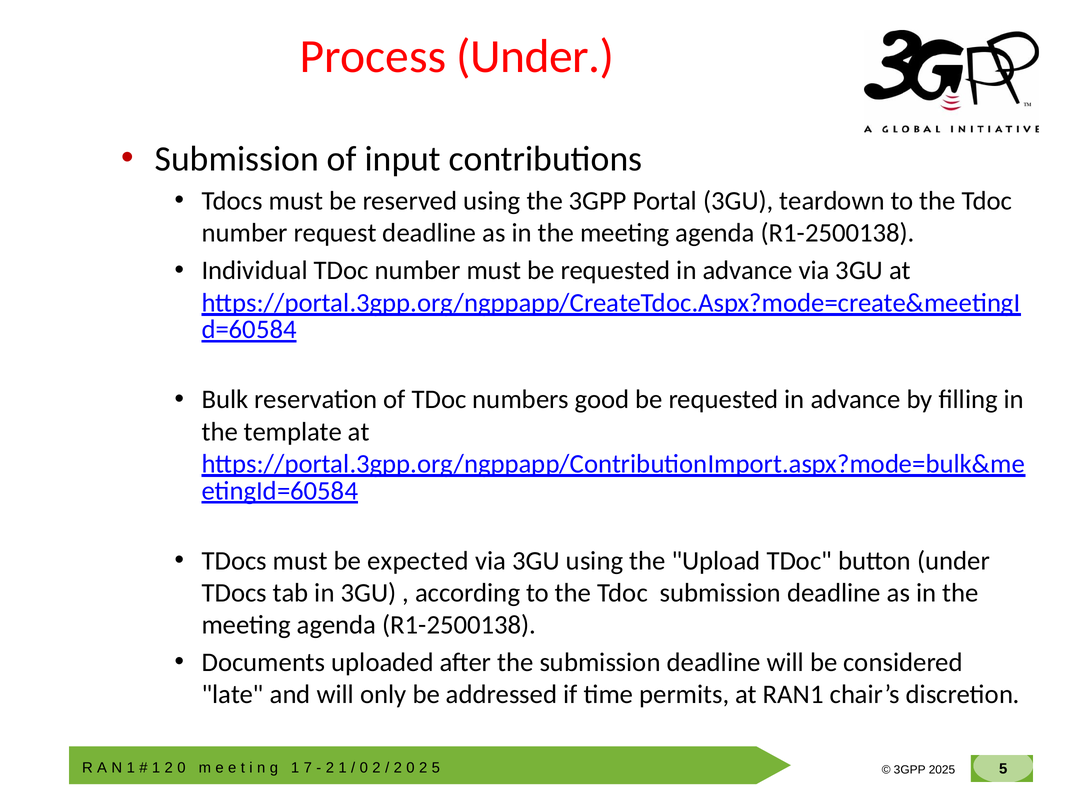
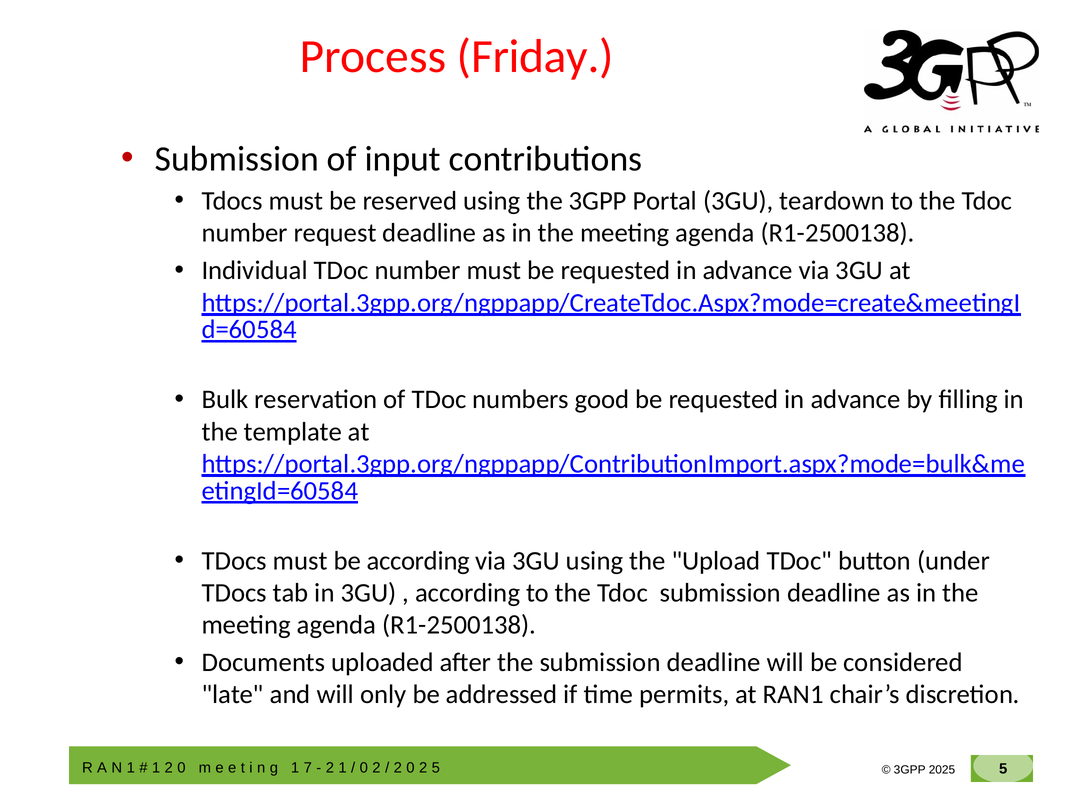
Process Under: Under -> Friday
be expected: expected -> according
